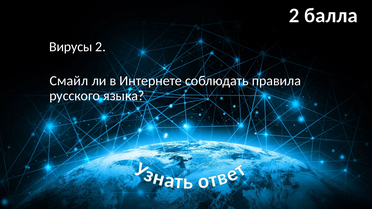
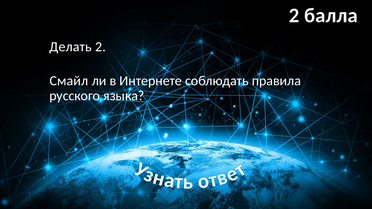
Вирусы: Вирусы -> Делать
